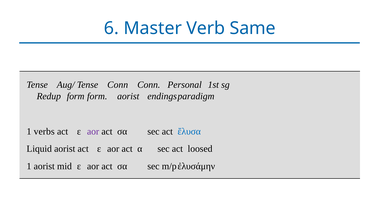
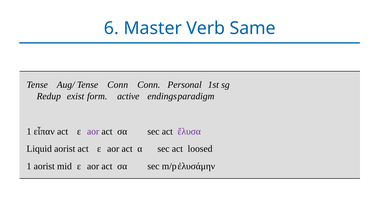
Redup form: form -> exist
form aorist: aorist -> active
verbs: verbs -> εἶπαν
ἔλυσα colour: blue -> purple
